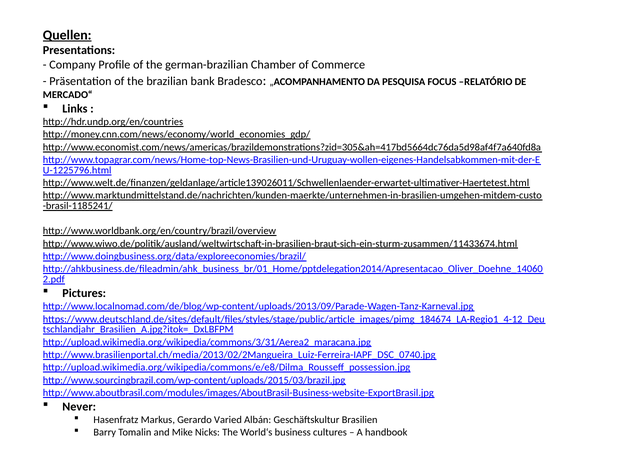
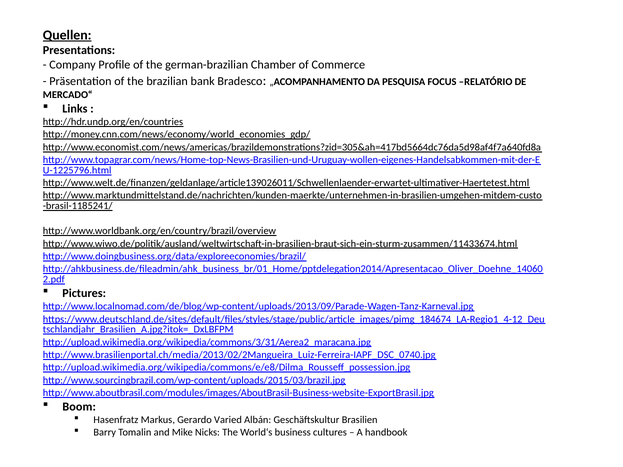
Never: Never -> Boom
